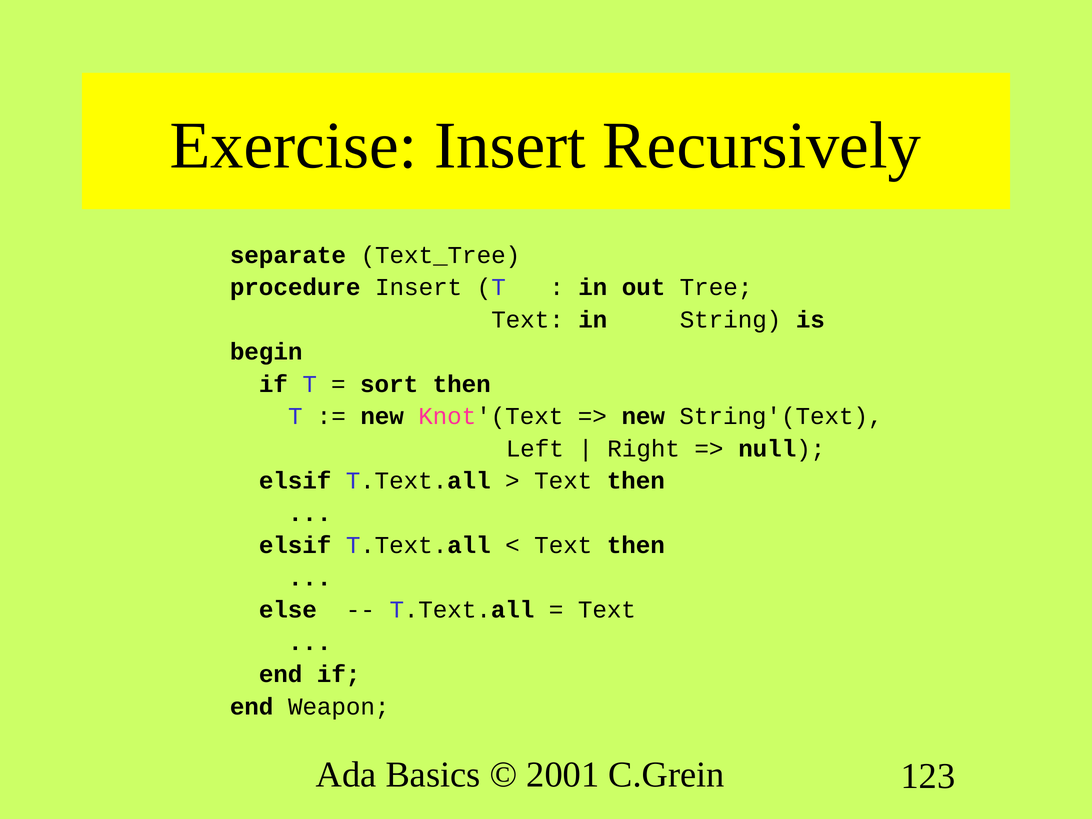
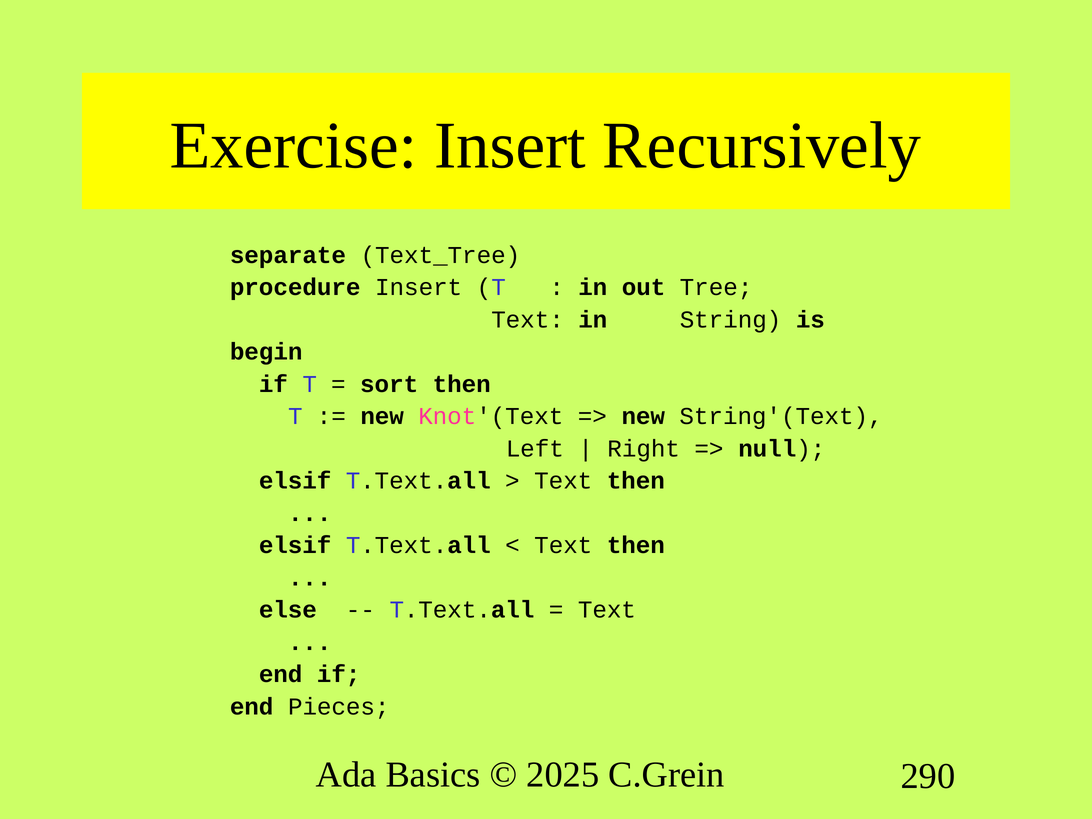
Weapon: Weapon -> Pieces
2001: 2001 -> 2025
123: 123 -> 290
